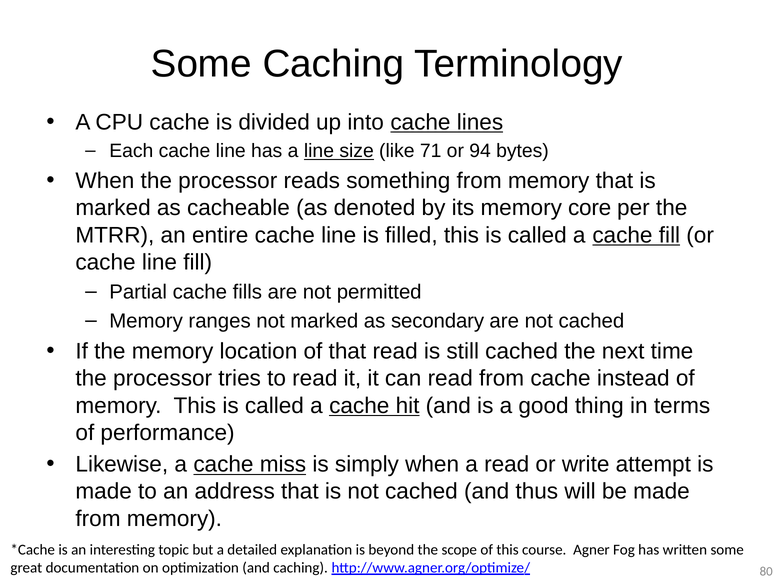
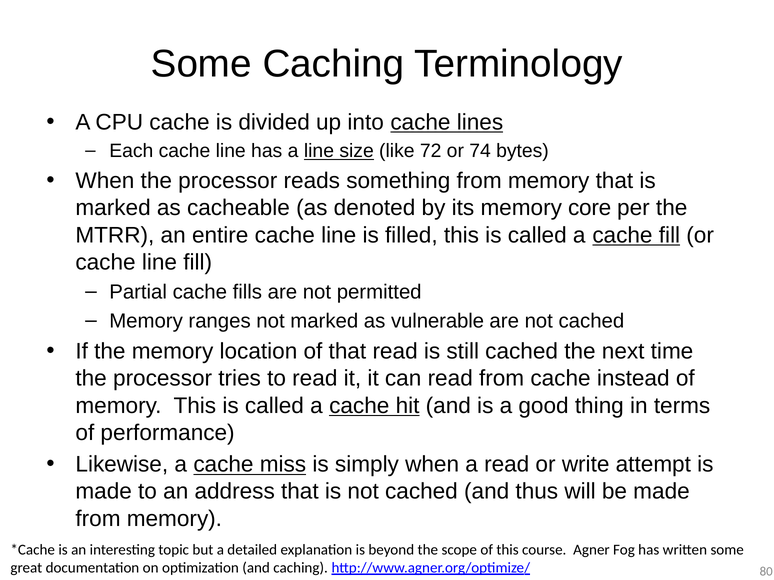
71: 71 -> 72
94: 94 -> 74
secondary: secondary -> vulnerable
